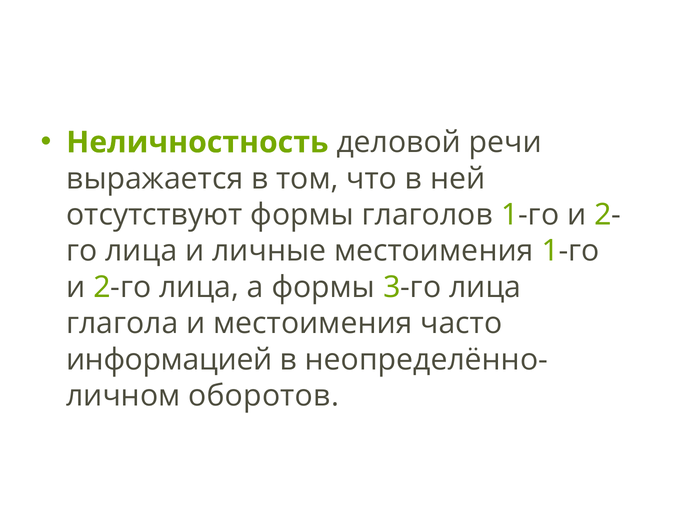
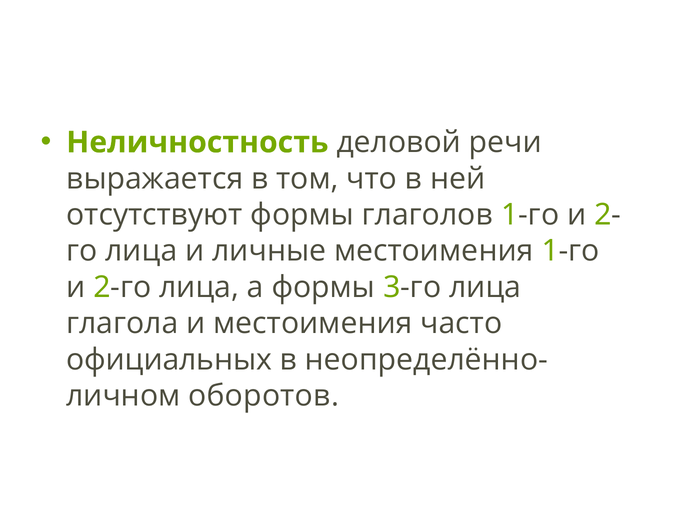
информацией: информацией -> официальных
